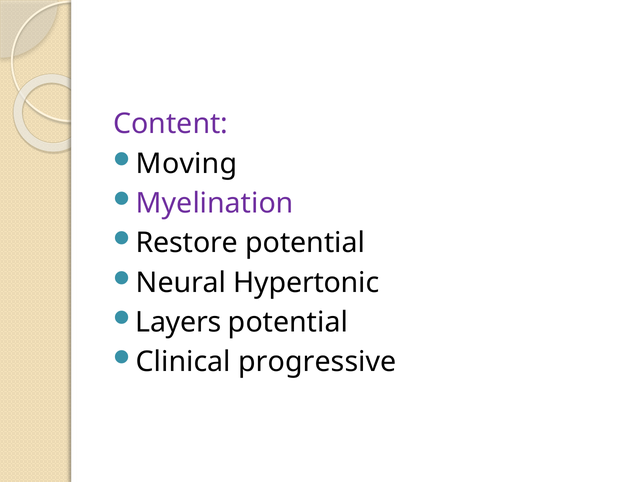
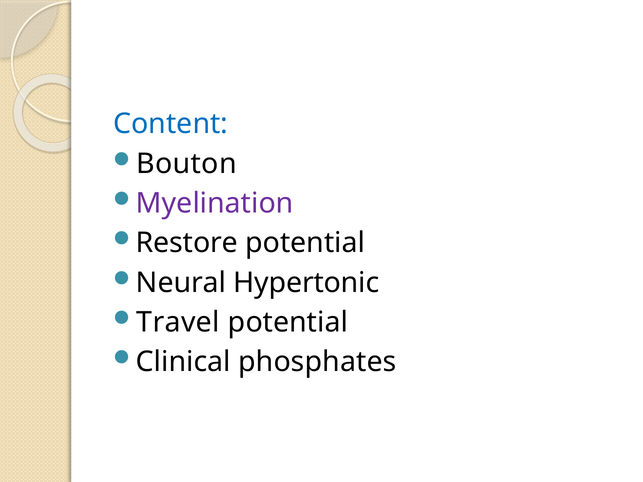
Content colour: purple -> blue
Moving: Moving -> Bouton
Layers: Layers -> Travel
progressive: progressive -> phosphates
